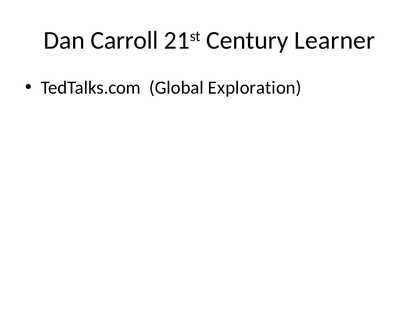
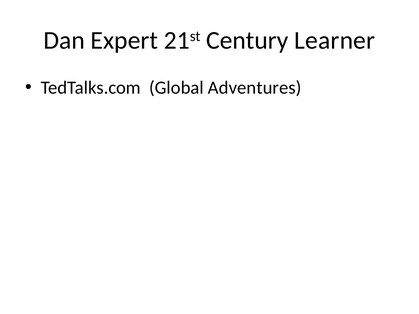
Carroll: Carroll -> Expert
Exploration: Exploration -> Adventures
